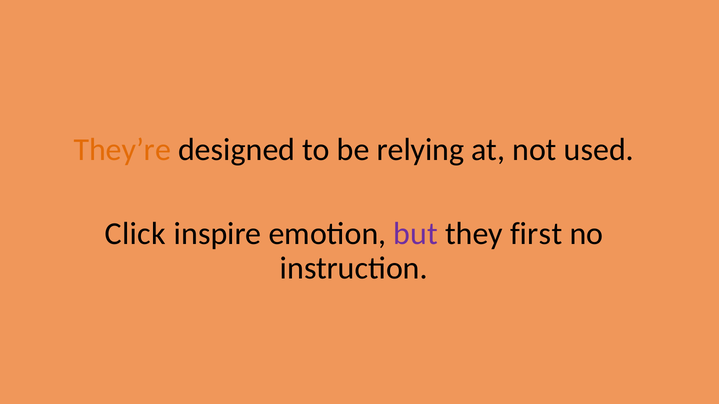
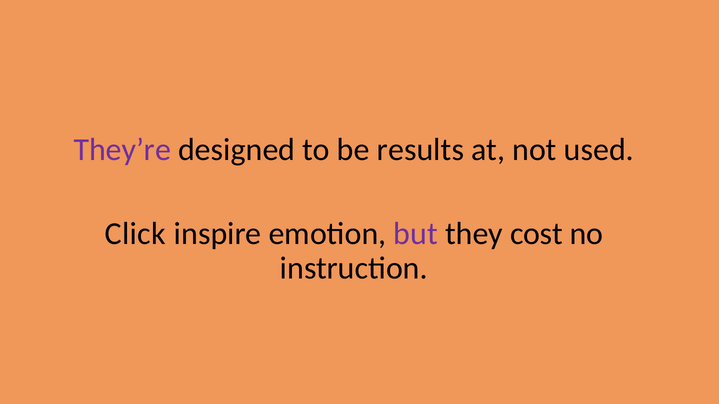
They’re colour: orange -> purple
relying: relying -> results
first: first -> cost
